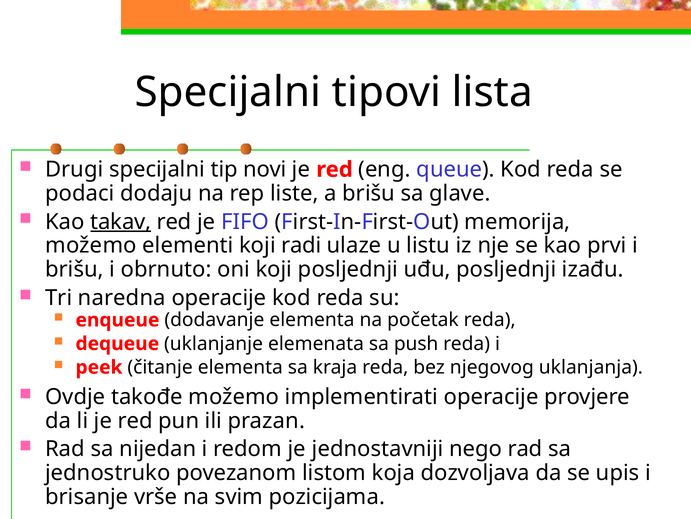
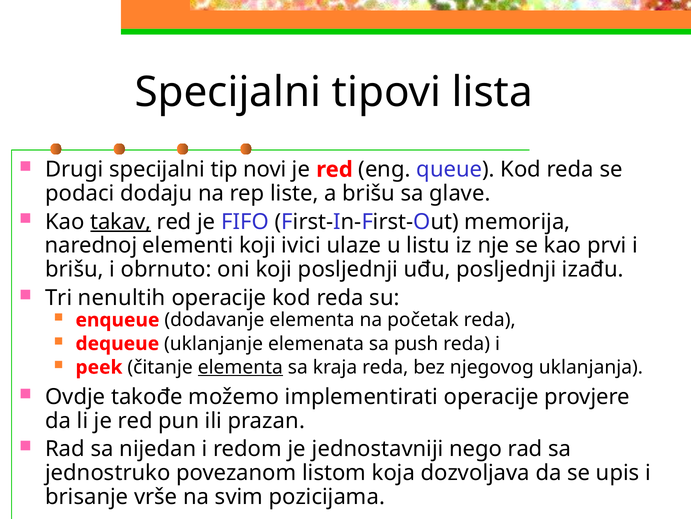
možemo at (91, 245): možemo -> narednoj
radi: radi -> ivici
naredna: naredna -> nenultih
elementa at (240, 367) underline: none -> present
